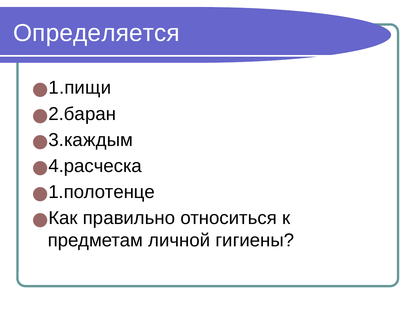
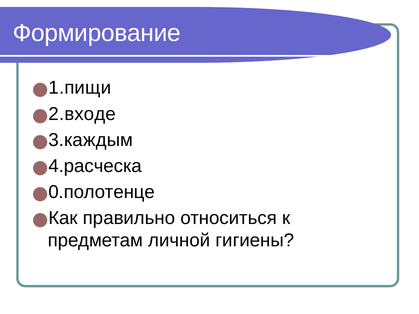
Определяется: Определяется -> Формирование
2.баран: 2.баран -> 2.входе
1.полотенце: 1.полотенце -> 0.полотенце
